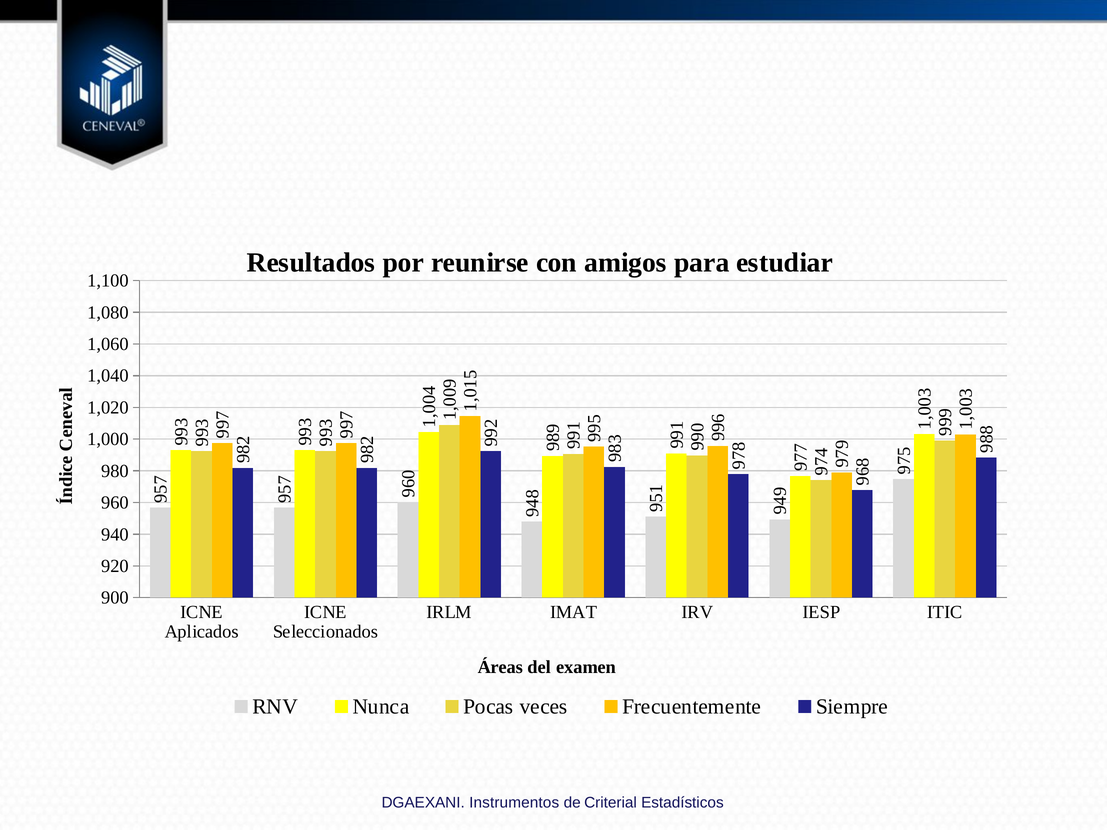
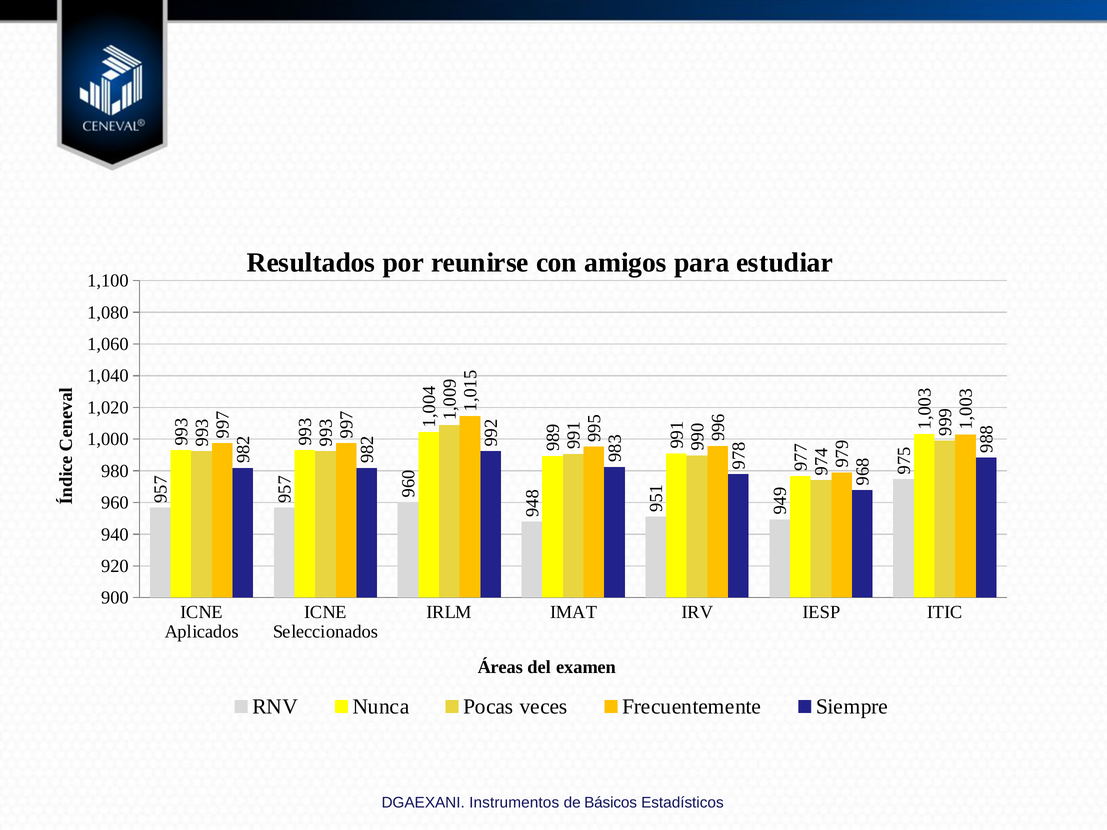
Criterial: Criterial -> Básicos
